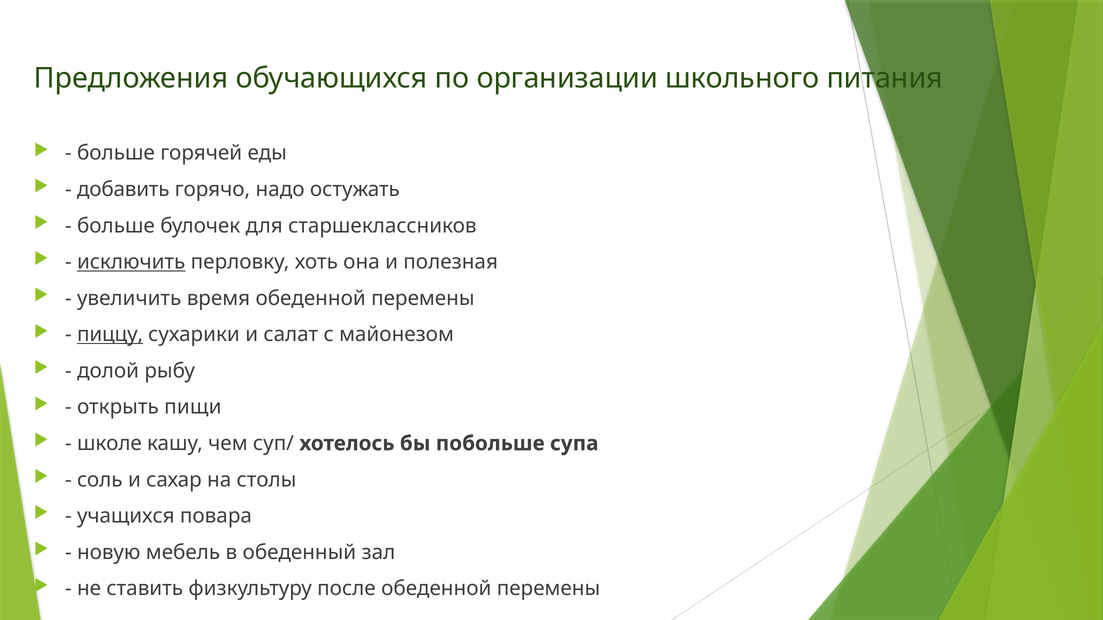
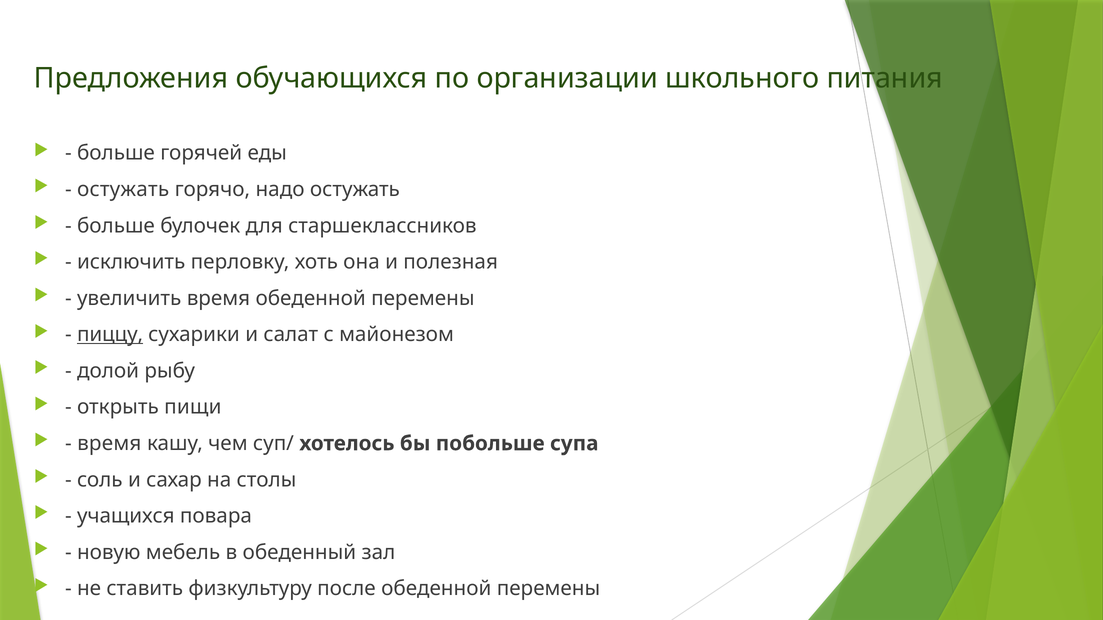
добавить at (123, 190): добавить -> остужать
исключить underline: present -> none
школе at (109, 444): школе -> время
